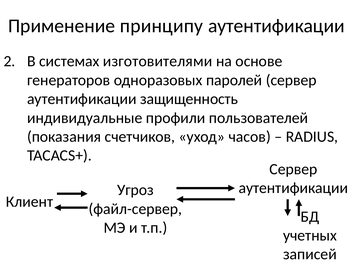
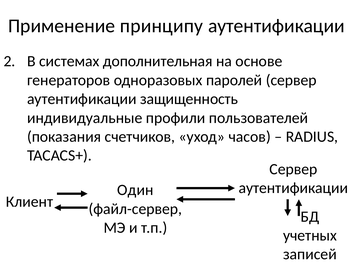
изготовителями: изготовителями -> дополнительная
Угроз: Угроз -> Один
